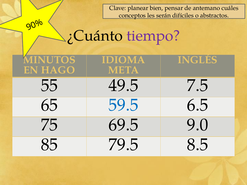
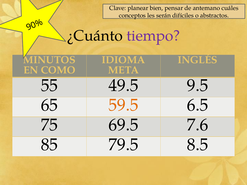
HAGO: HAGO -> COMO
7.5: 7.5 -> 9.5
59.5 colour: blue -> orange
9.0: 9.0 -> 7.6
